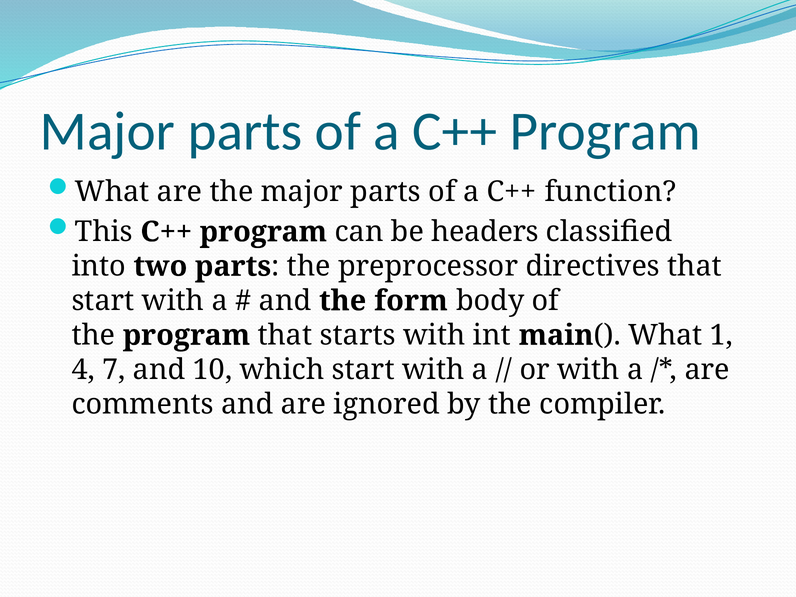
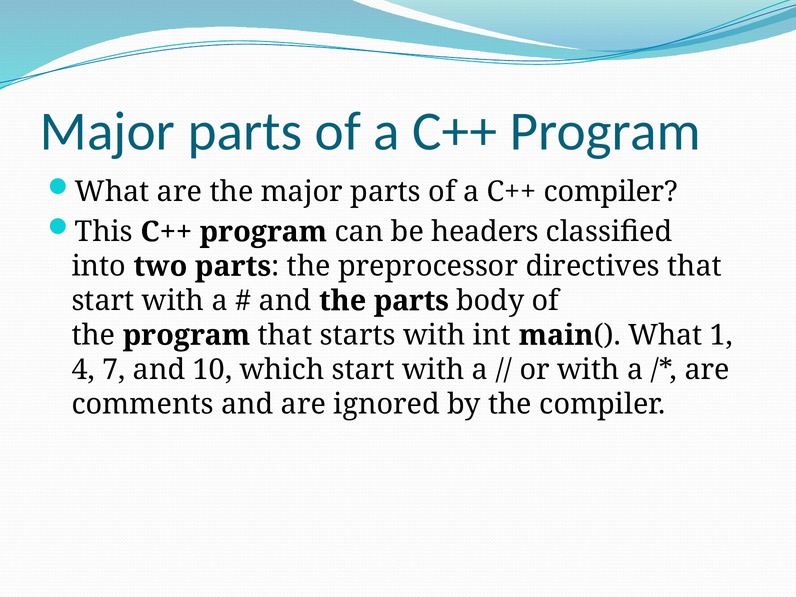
C++ function: function -> compiler
the form: form -> parts
